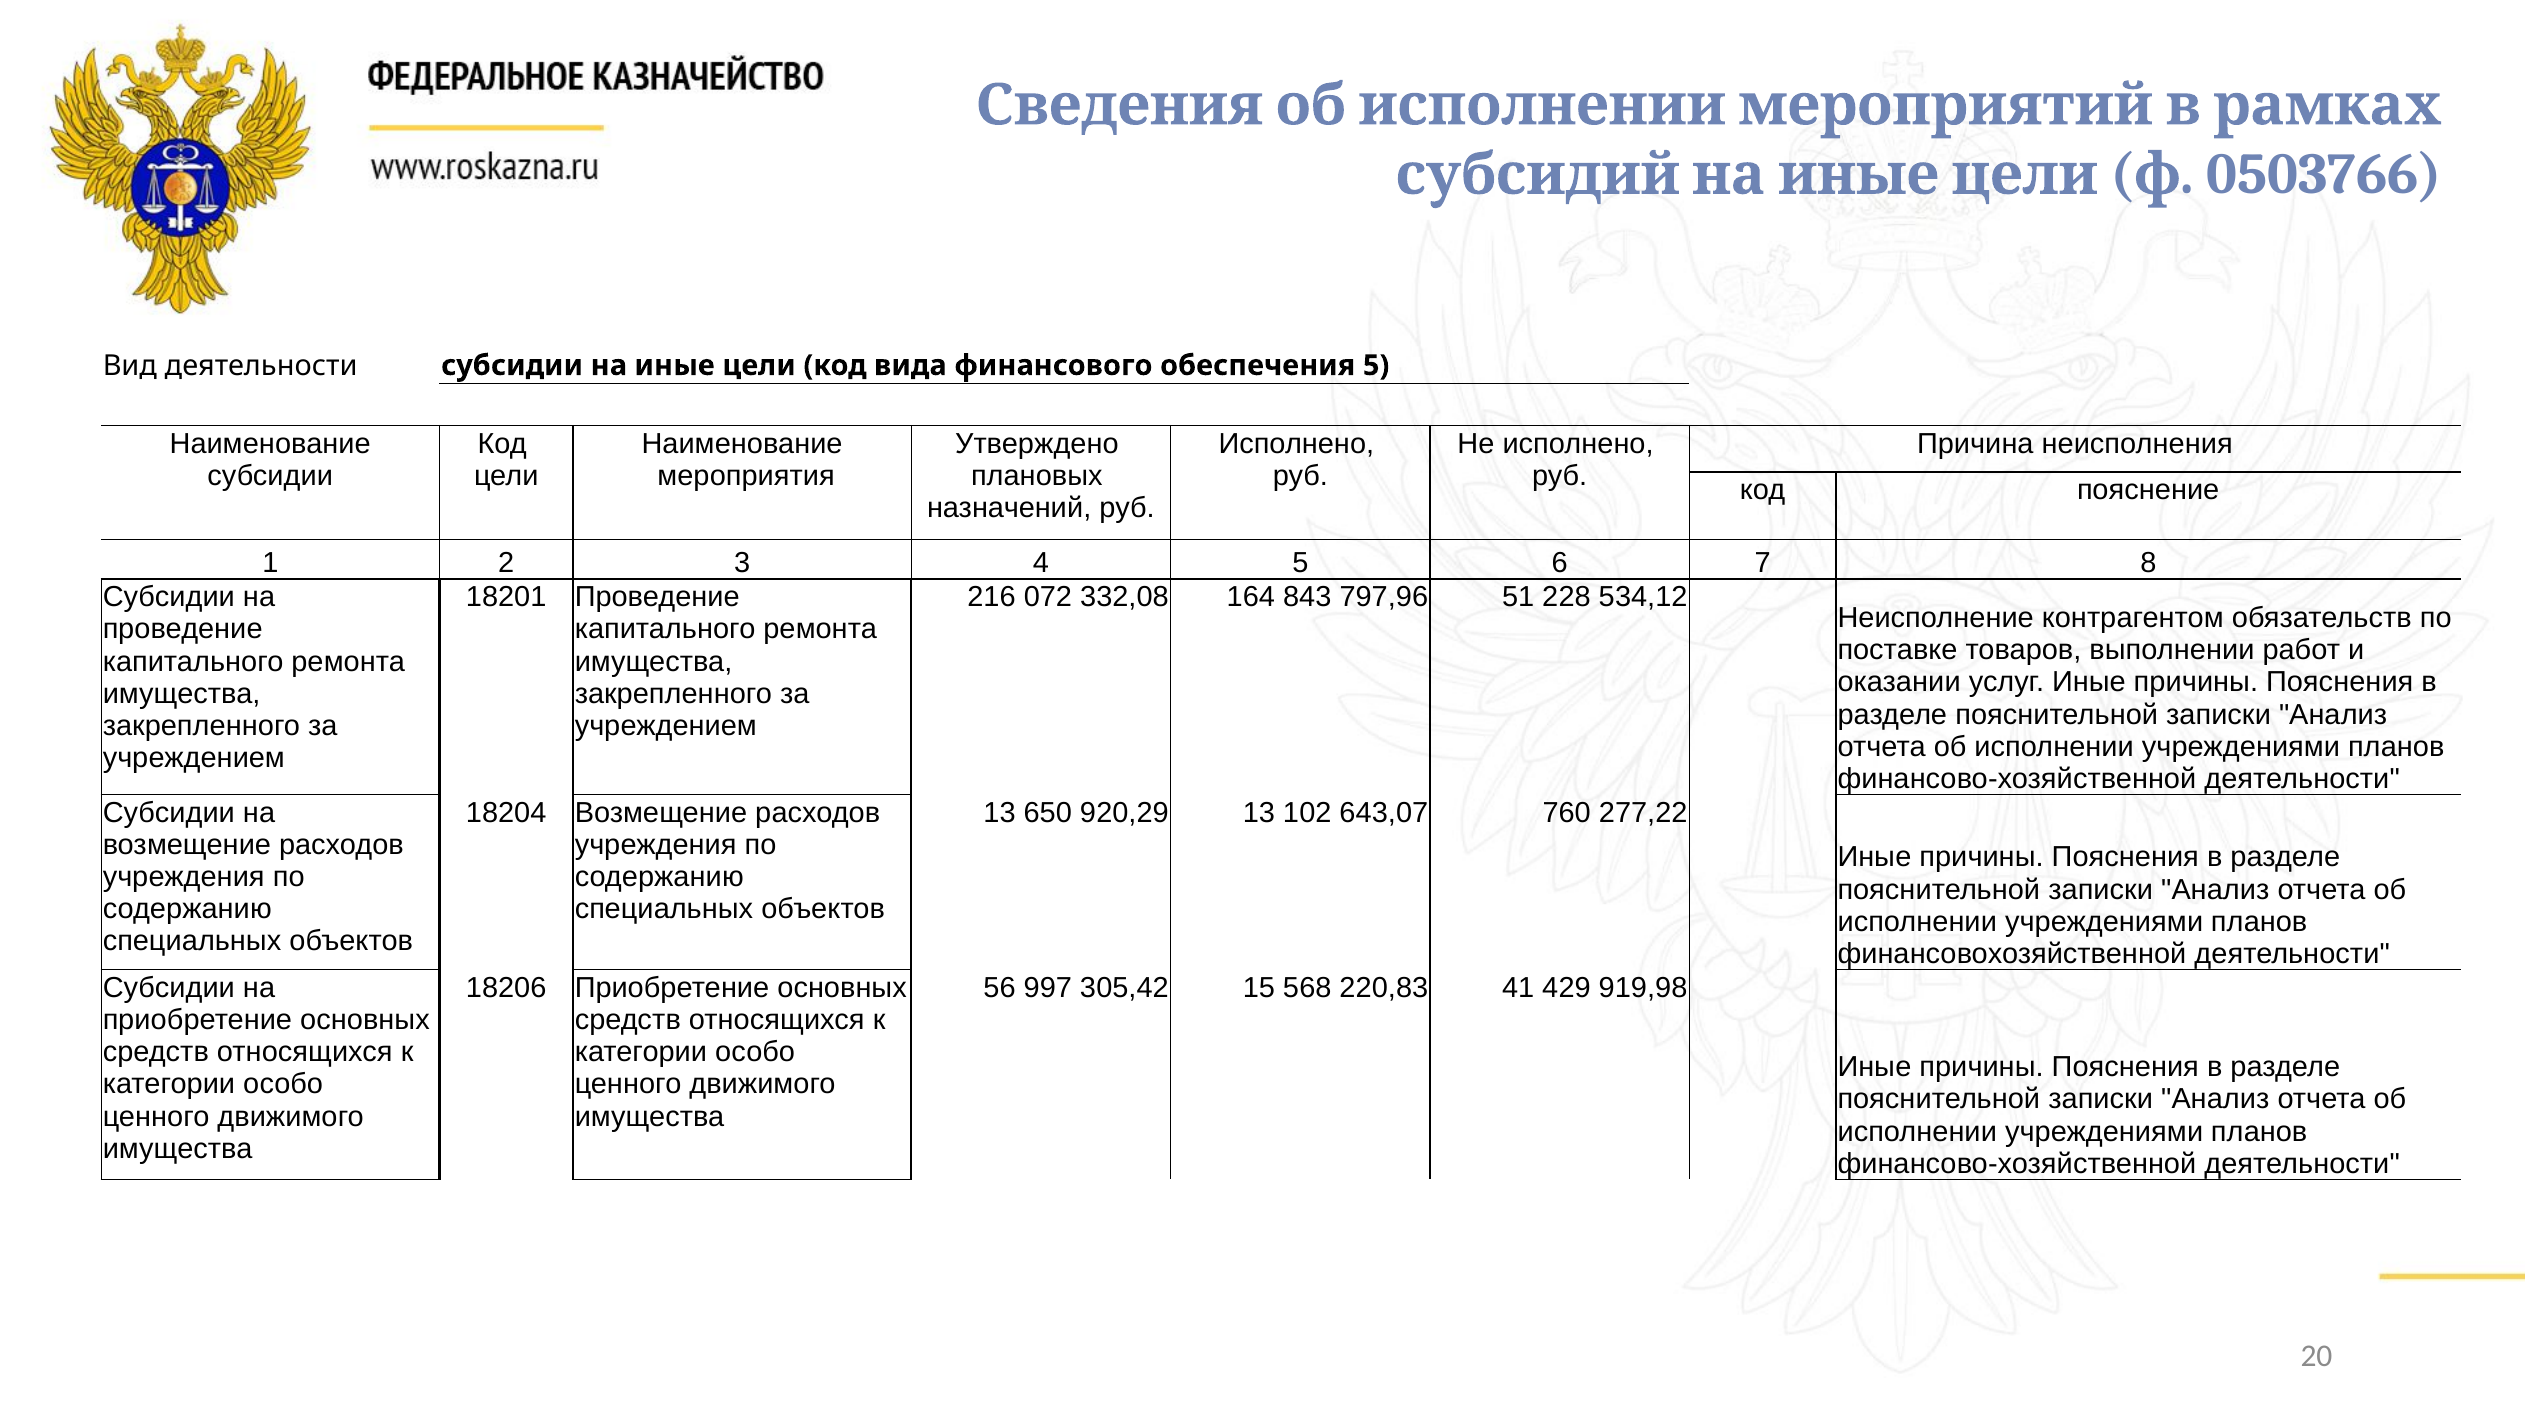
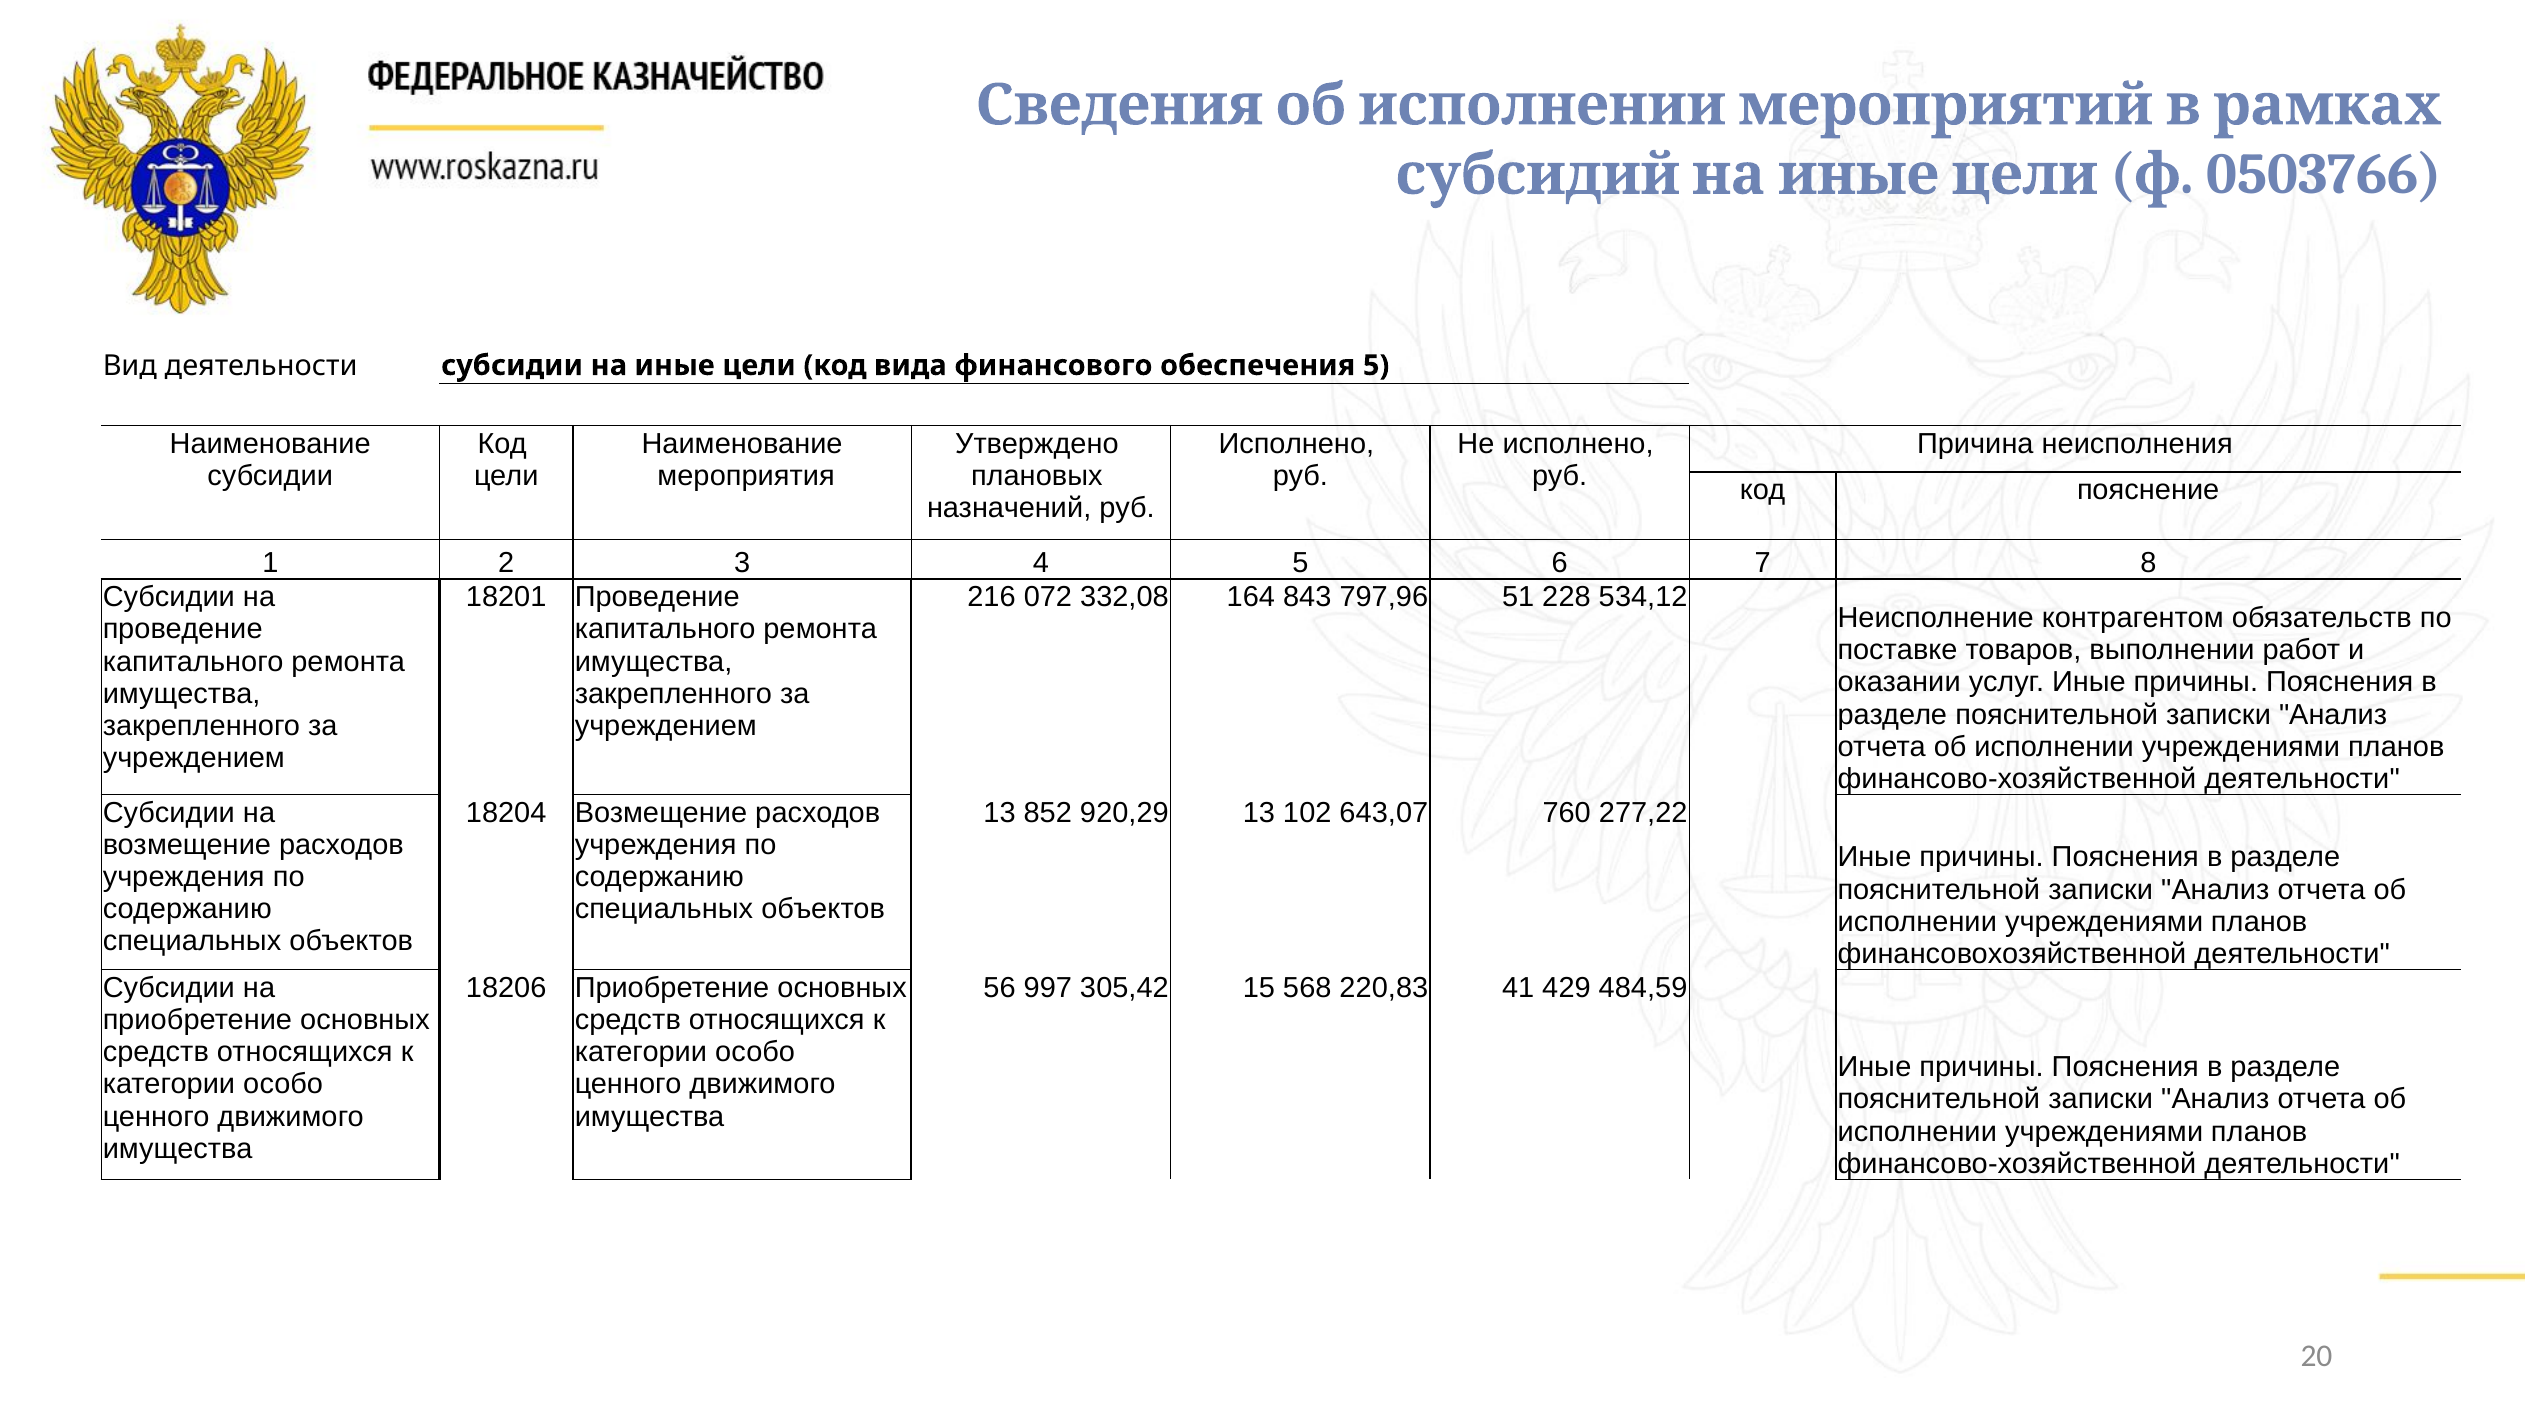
650: 650 -> 852
919,98: 919,98 -> 484,59
